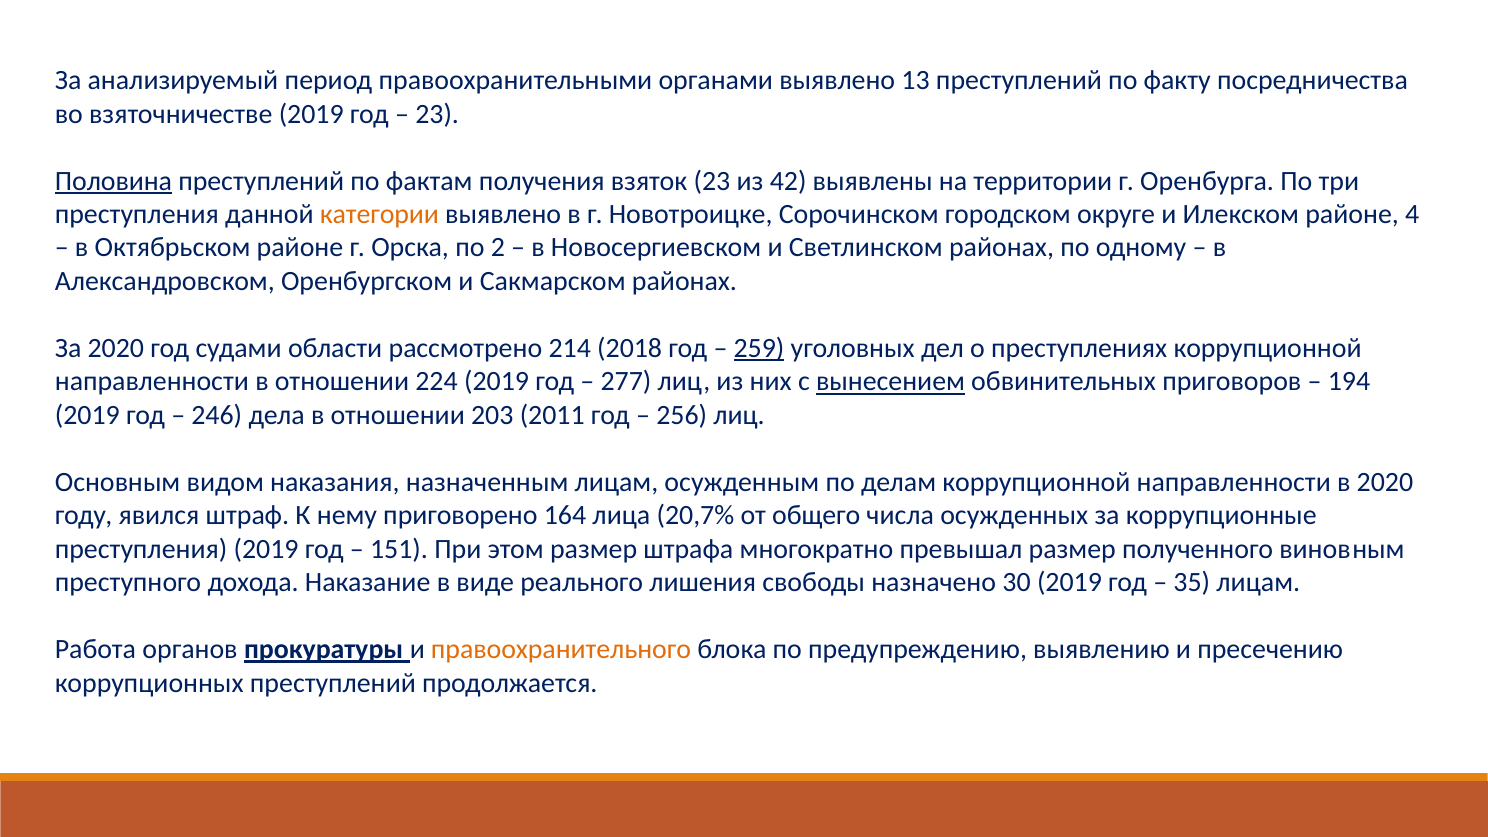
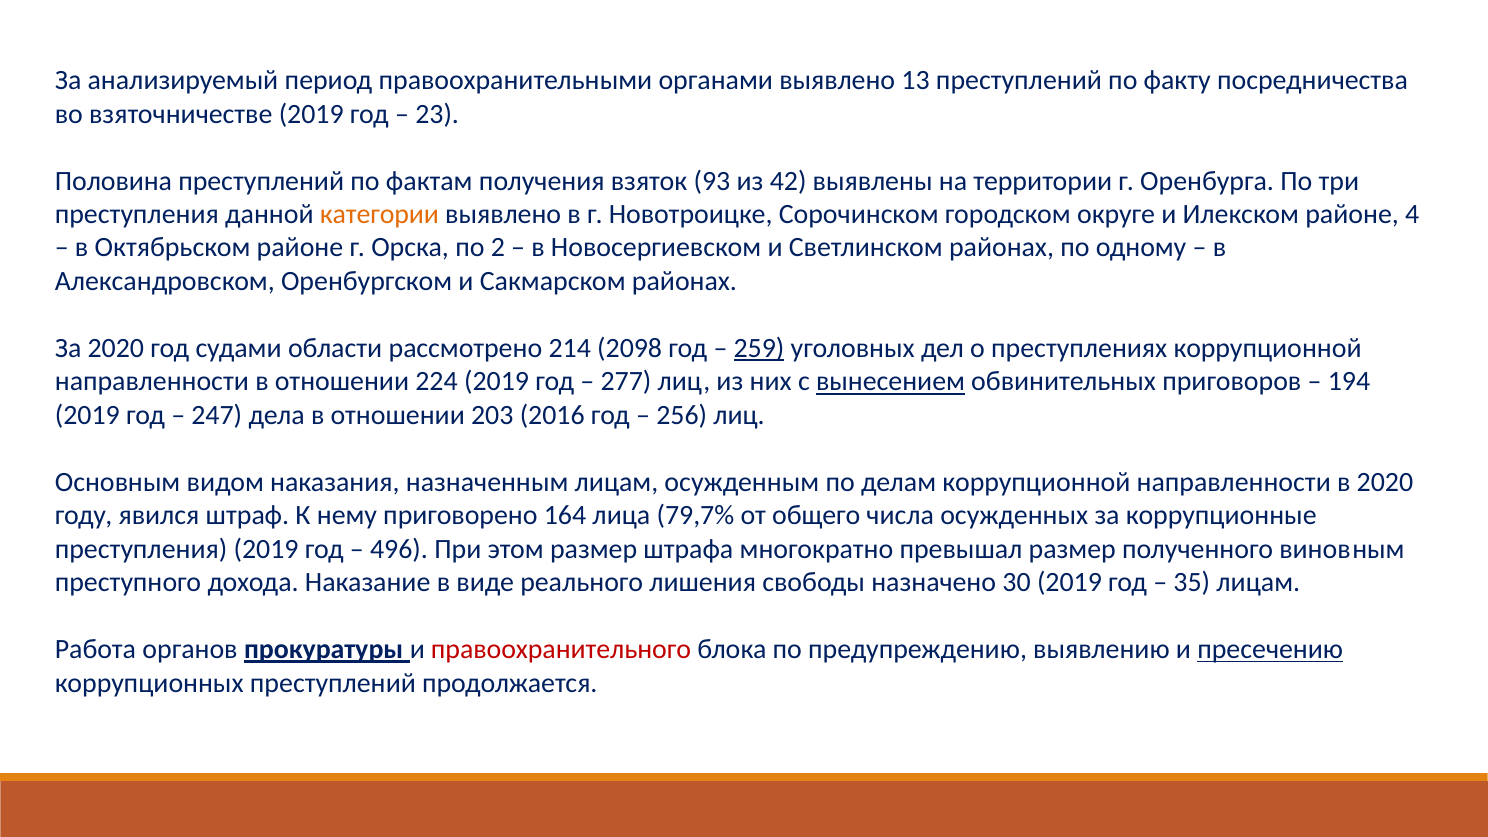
Половина underline: present -> none
взяток 23: 23 -> 93
2018: 2018 -> 2098
246: 246 -> 247
2011: 2011 -> 2016
20,7%: 20,7% -> 79,7%
151: 151 -> 496
правоохранительного colour: orange -> red
пресечению underline: none -> present
